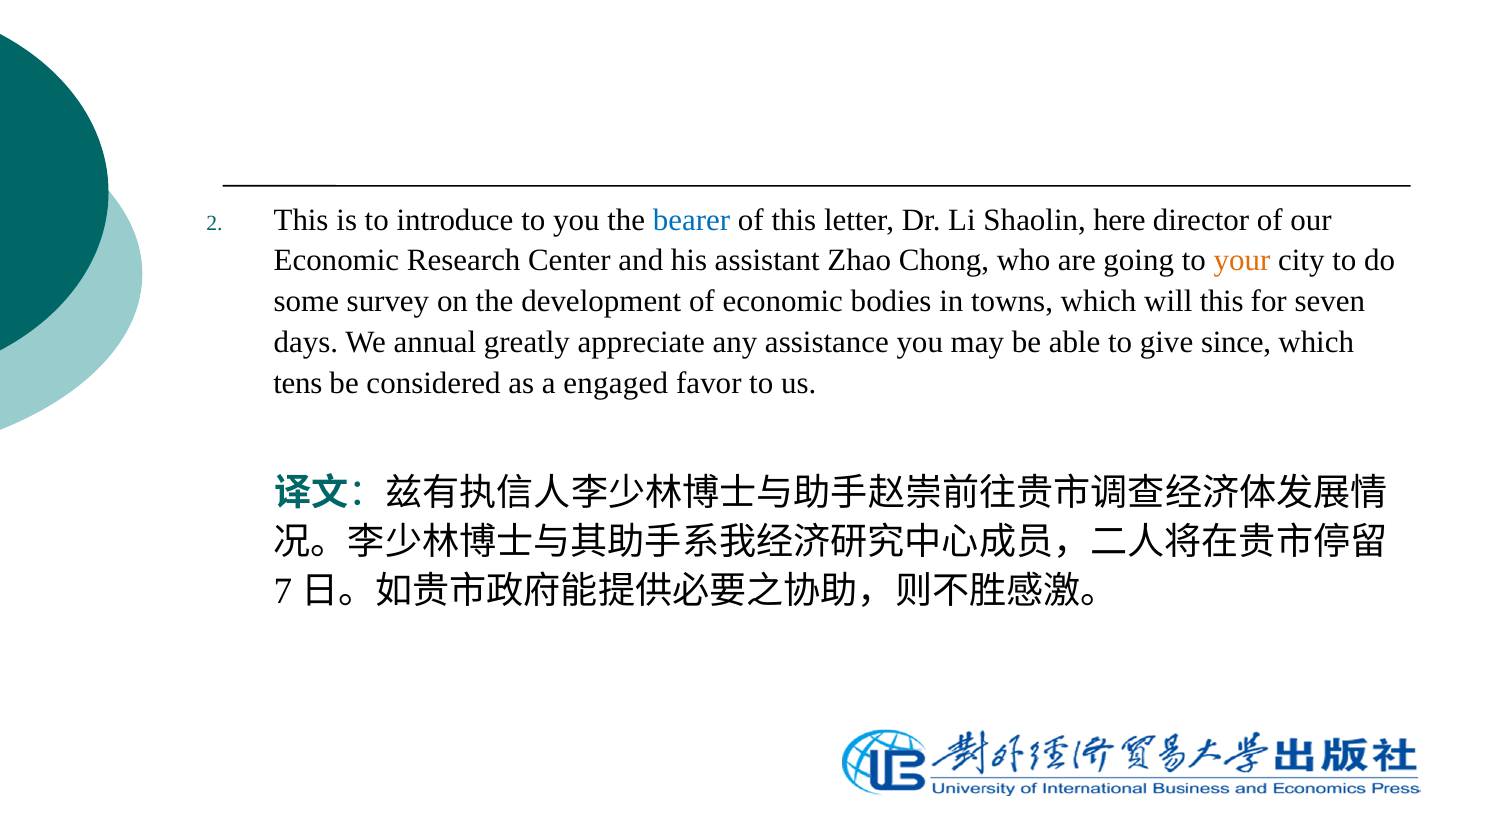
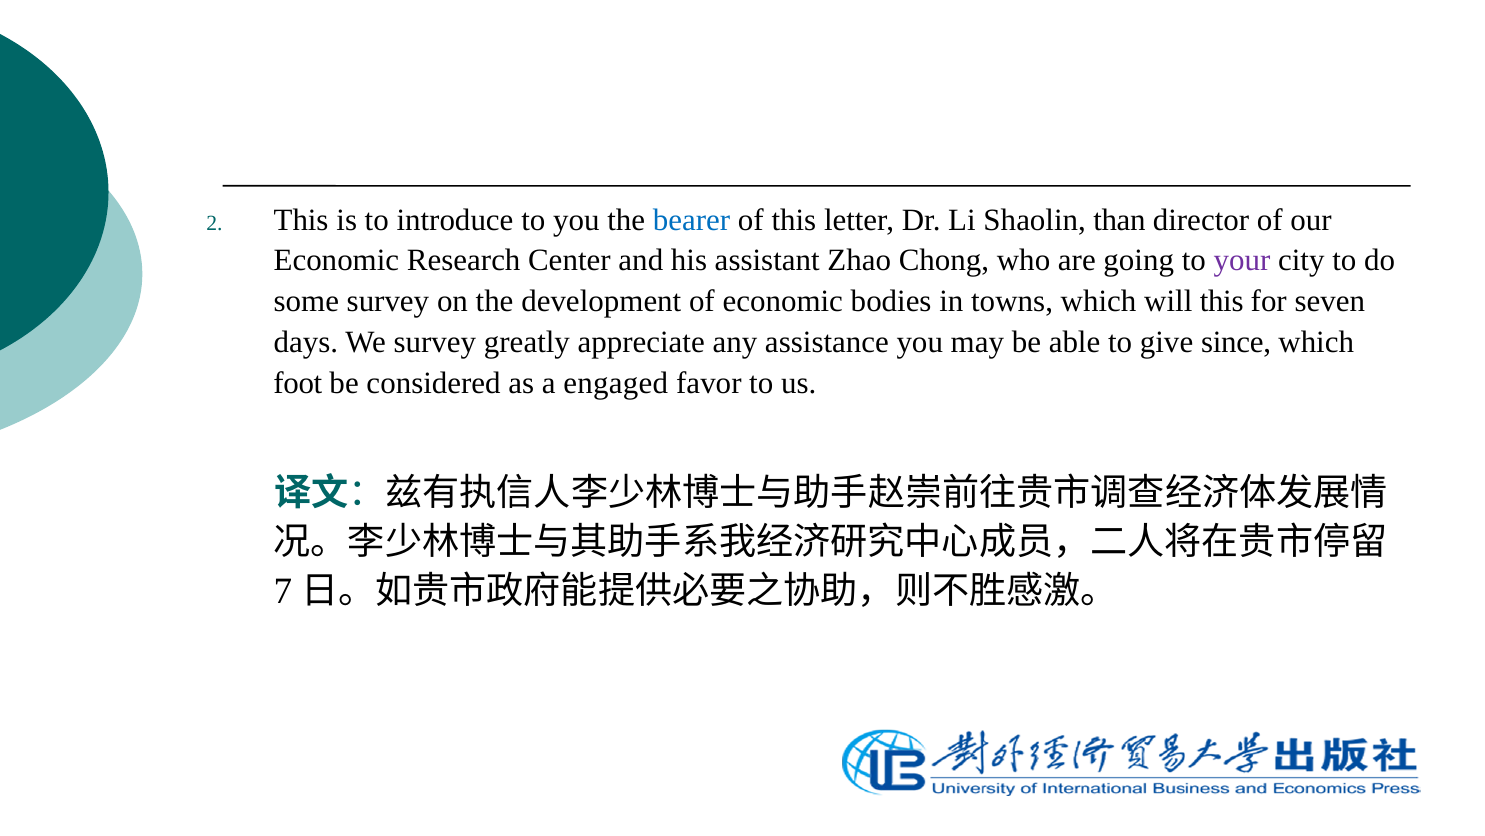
here: here -> than
your colour: orange -> purple
We annual: annual -> survey
tens: tens -> foot
